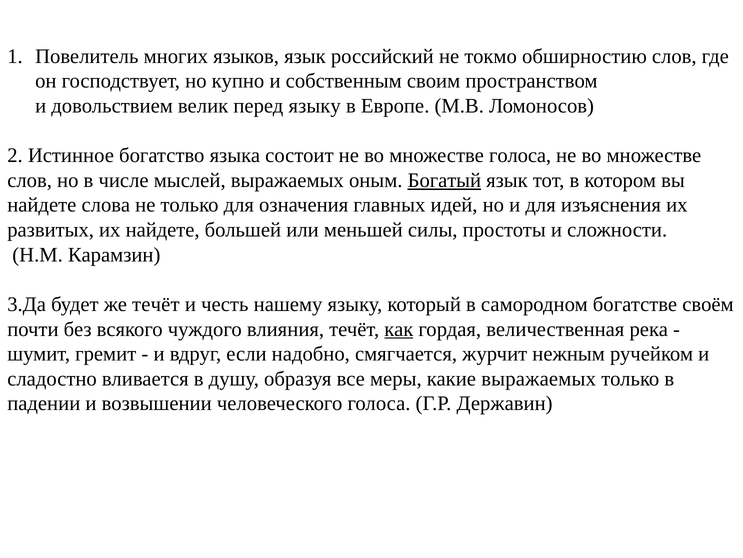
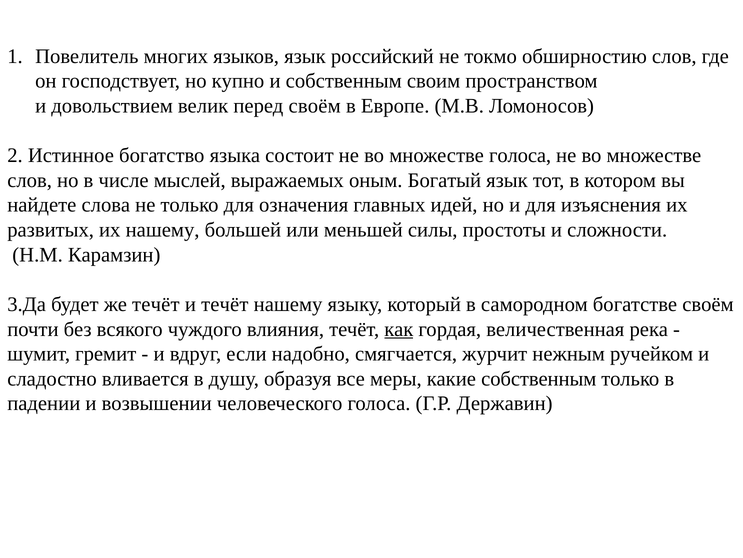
перед языку: языку -> своём
Богатый underline: present -> none
их найдете: найдете -> нашему
и честь: честь -> течёт
какие выражаемых: выражаемых -> собственным
